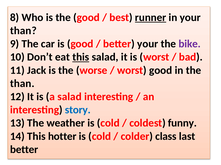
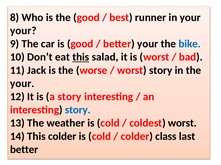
runner underline: present -> none
than at (23, 31): than -> your
bike colour: purple -> blue
worst good: good -> story
than at (22, 84): than -> your
a salad: salad -> story
coldest funny: funny -> worst
This hotter: hotter -> colder
